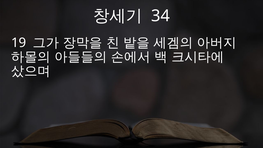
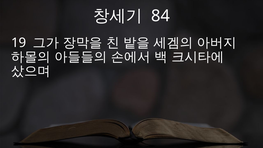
34: 34 -> 84
